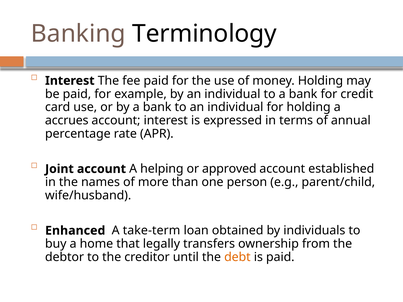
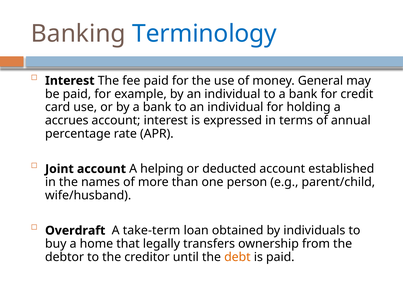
Terminology colour: black -> blue
money Holding: Holding -> General
approved: approved -> deducted
Enhanced: Enhanced -> Overdraft
